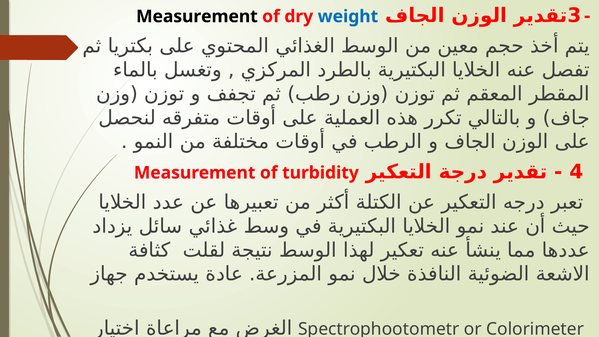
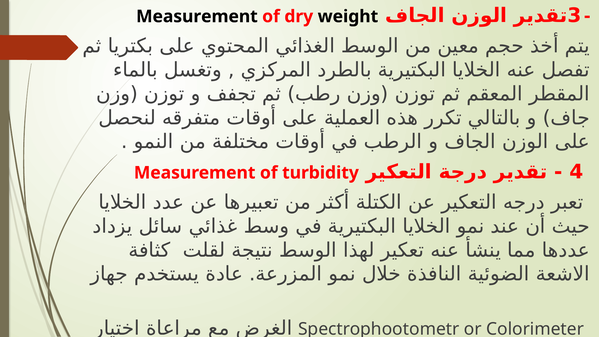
weight colour: blue -> black
